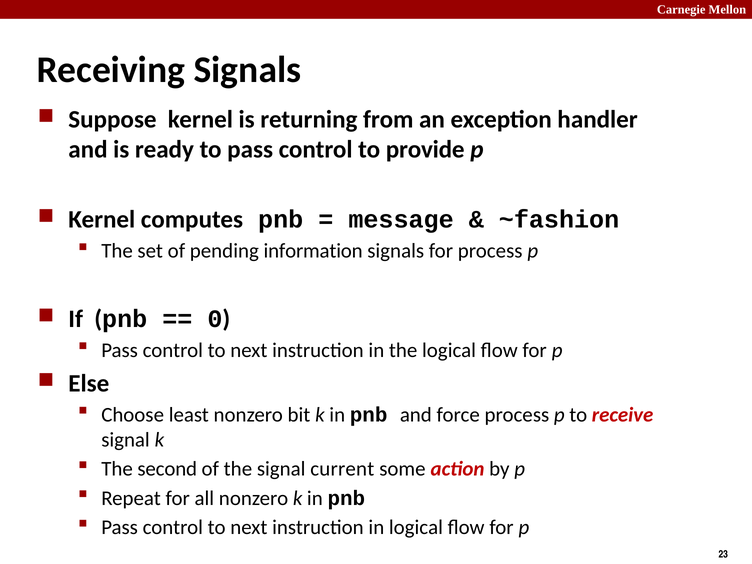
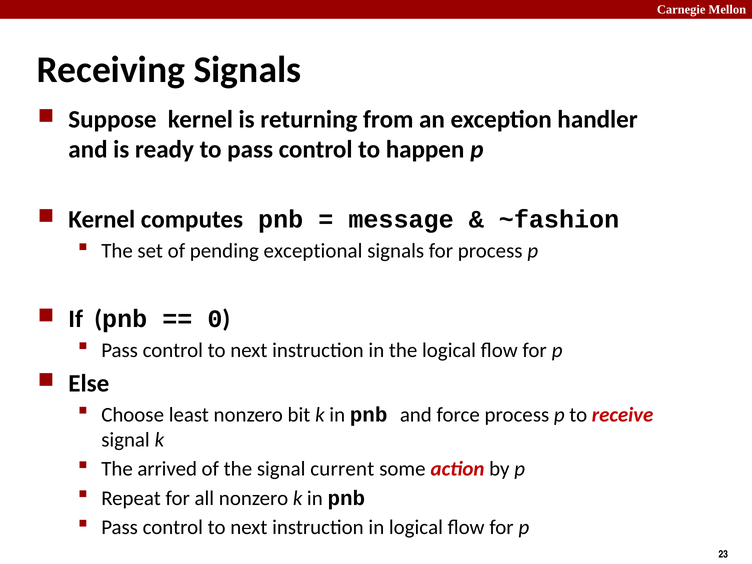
provide: provide -> happen
information: information -> exceptional
second: second -> arrived
